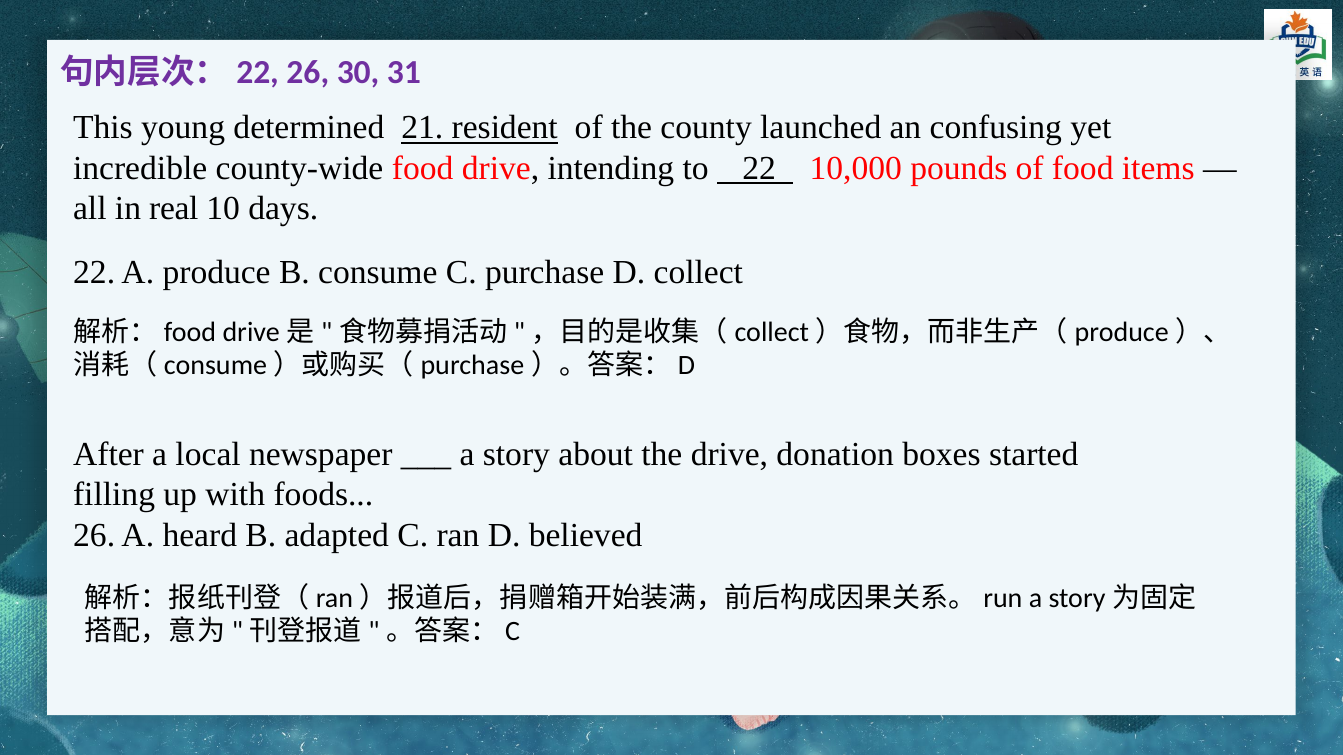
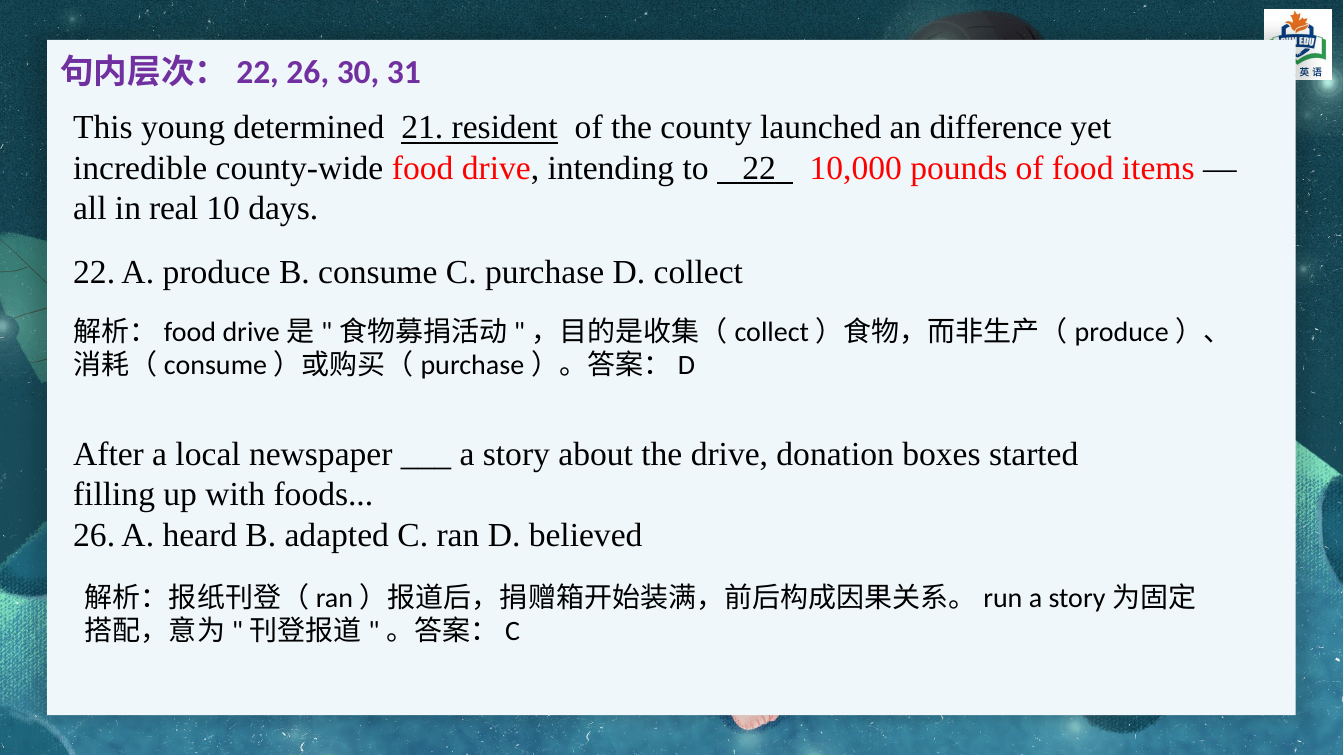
confusing: confusing -> difference
